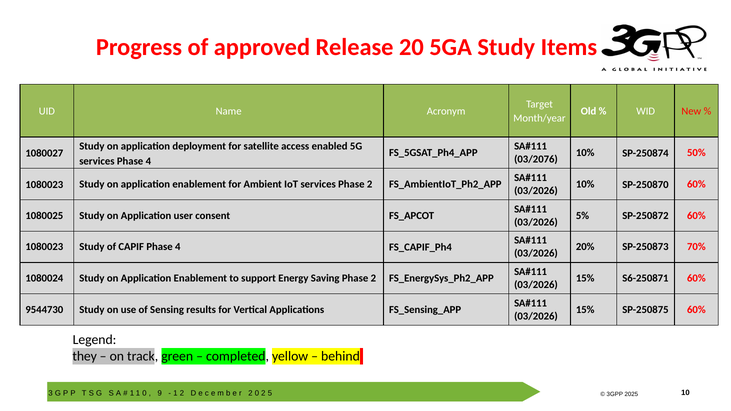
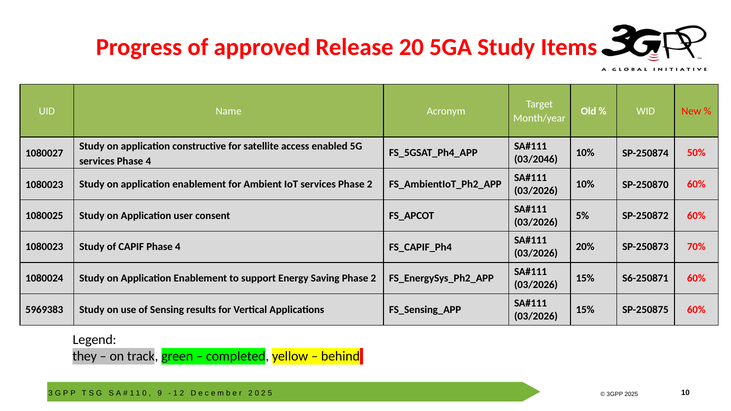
deployment: deployment -> constructive
03/2076: 03/2076 -> 03/2046
9544730: 9544730 -> 5969383
